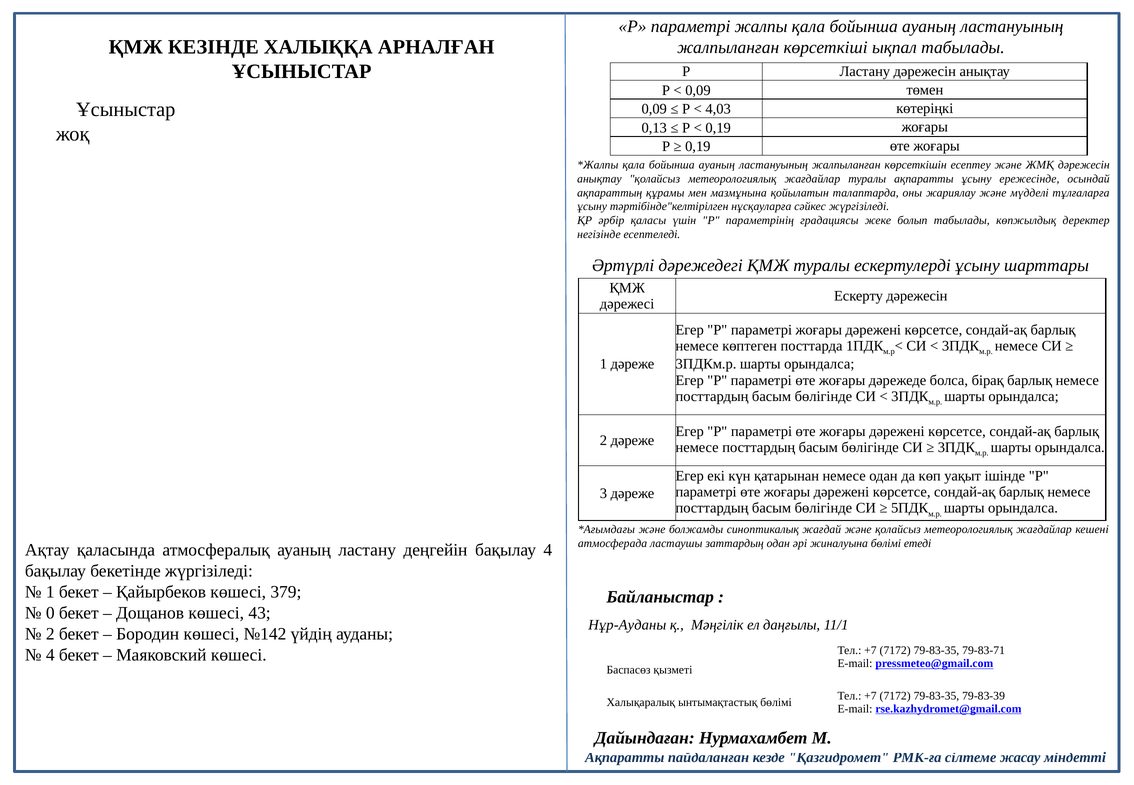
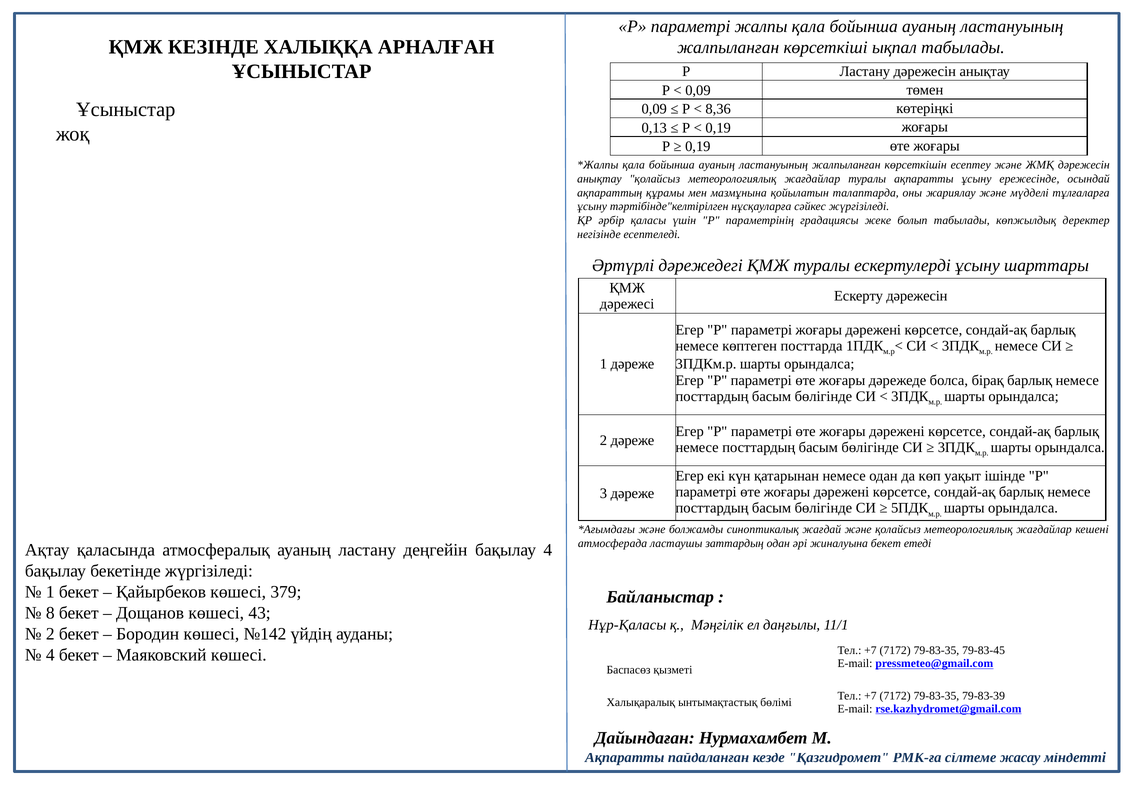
4,03: 4,03 -> 8,36
жиналуына бөлімі: бөлімі -> бекет
0: 0 -> 8
Нұр-Ауданы: Нұр-Ауданы -> Нұр-Қаласы
79-83-71: 79-83-71 -> 79-83-45
